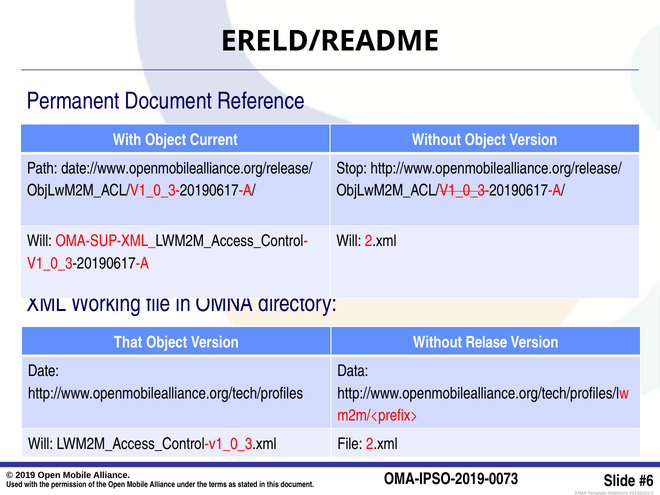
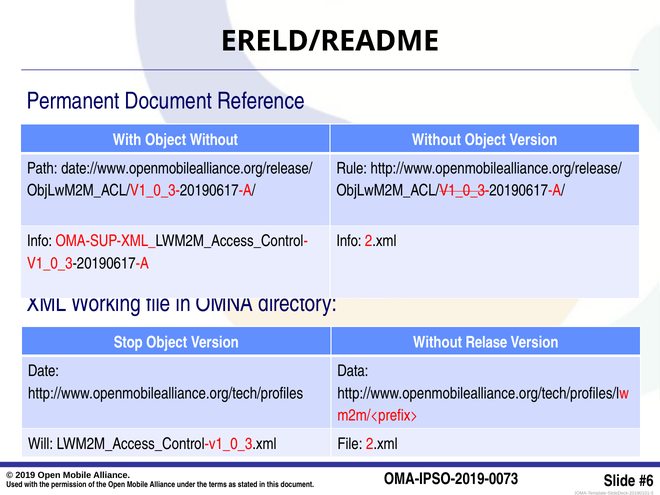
Object Current: Current -> Without
Stop: Stop -> Rule
Will at (39, 241): Will -> Info
Will at (349, 241): Will -> Info
That: That -> Stop
